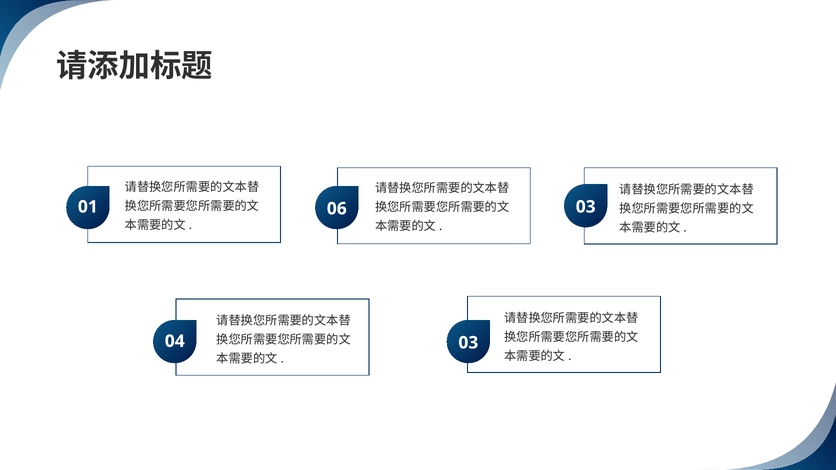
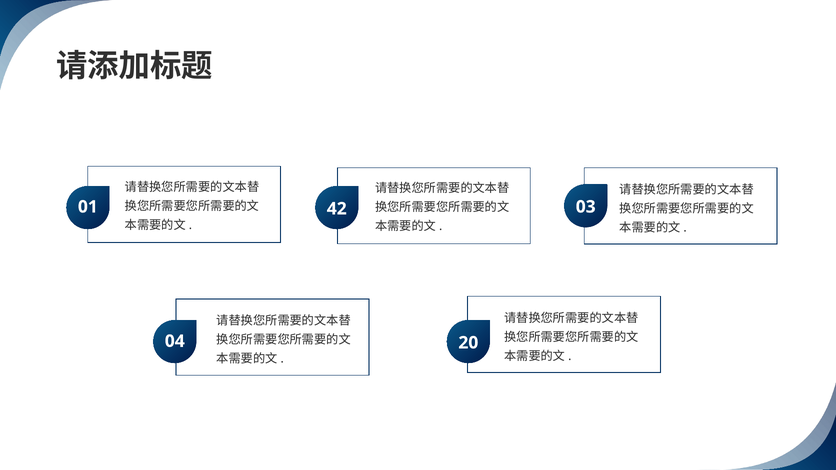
06: 06 -> 42
04 03: 03 -> 20
